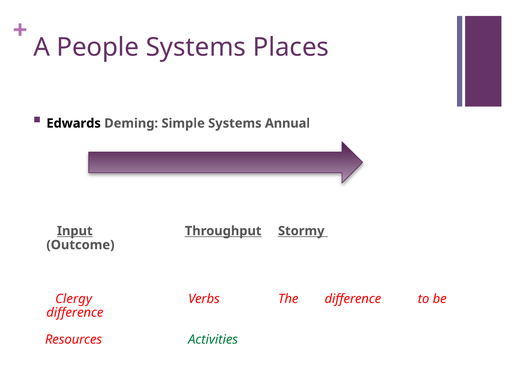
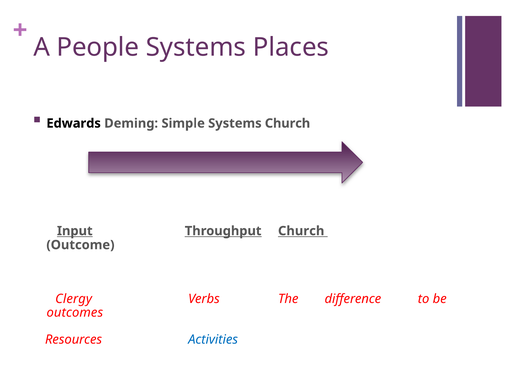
Systems Annual: Annual -> Church
Throughput Stormy: Stormy -> Church
difference at (75, 313): difference -> outcomes
Activities colour: green -> blue
